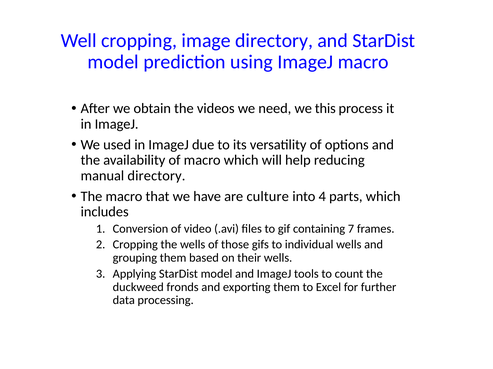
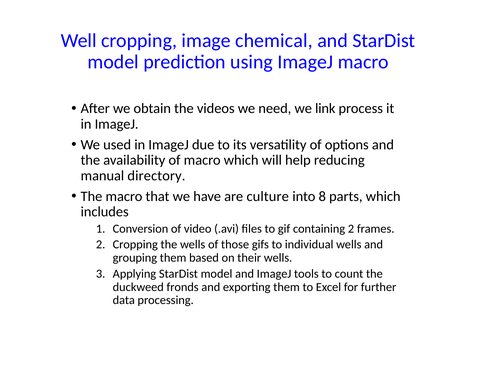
image directory: directory -> chemical
this: this -> link
4: 4 -> 8
containing 7: 7 -> 2
